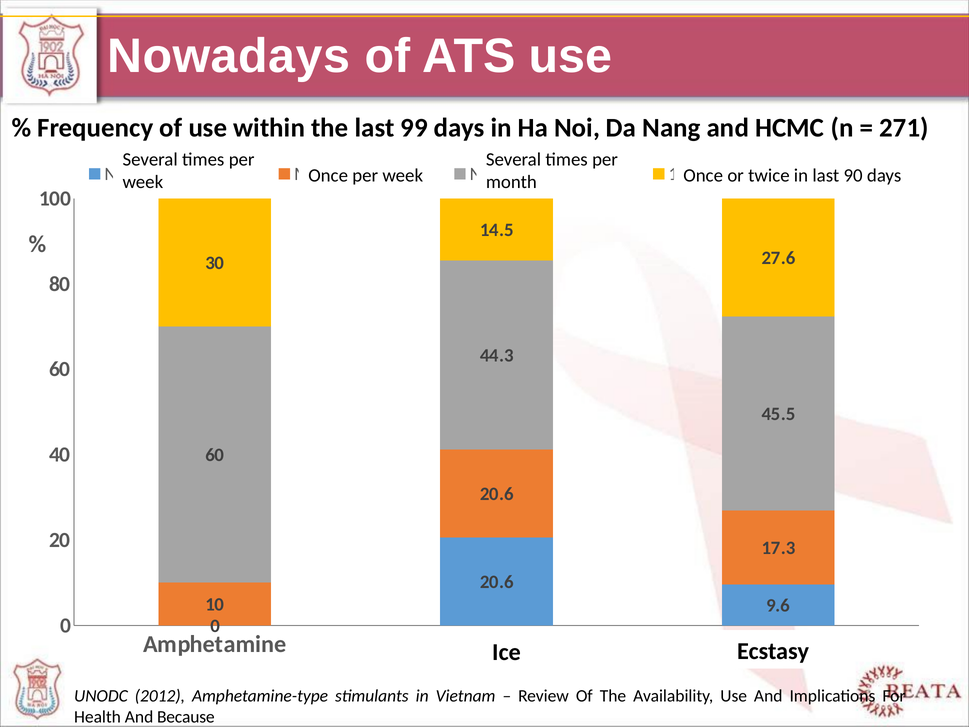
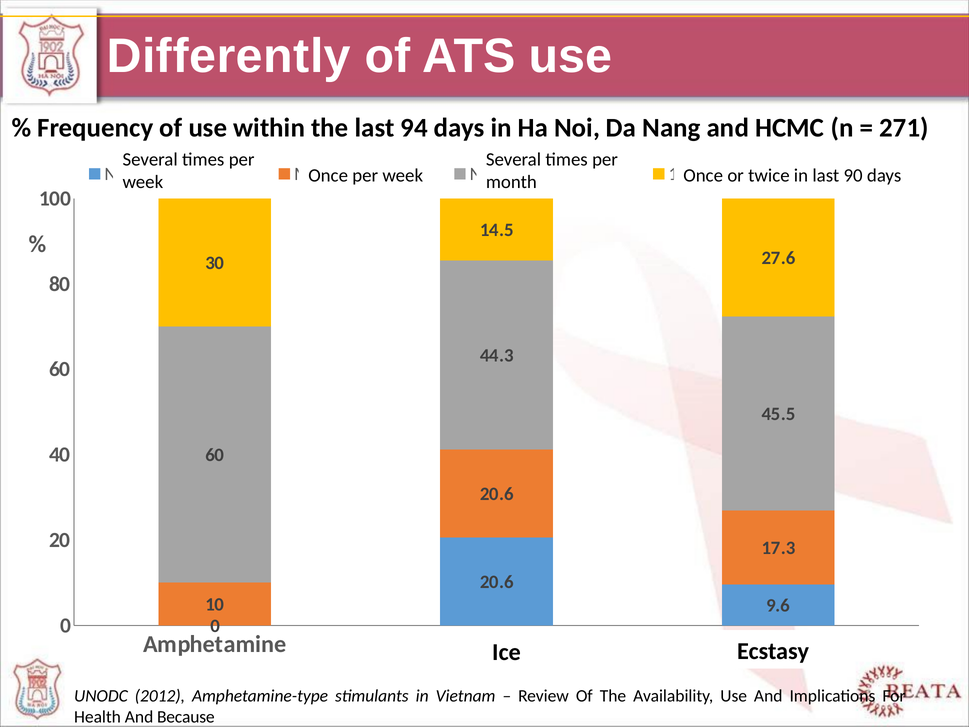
Nowadays: Nowadays -> Differently
99: 99 -> 94
